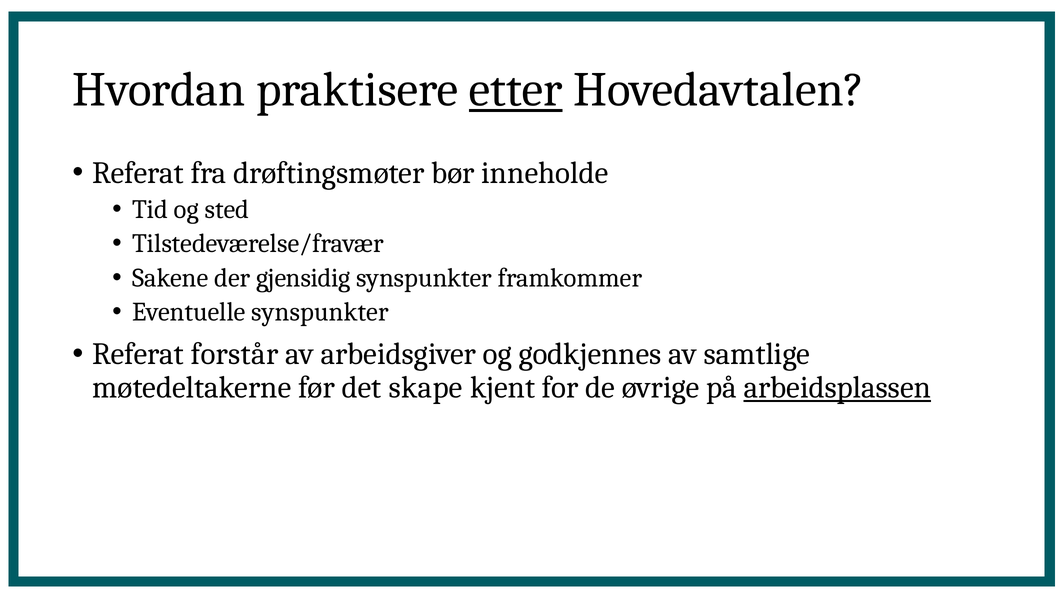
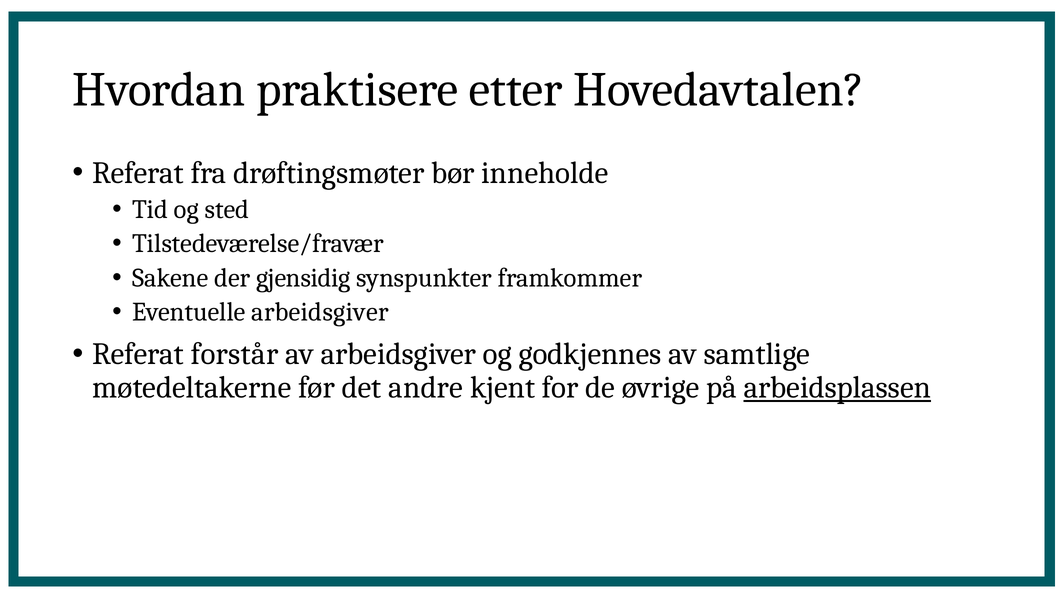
etter underline: present -> none
Eventuelle synspunkter: synspunkter -> arbeidsgiver
skape: skape -> andre
